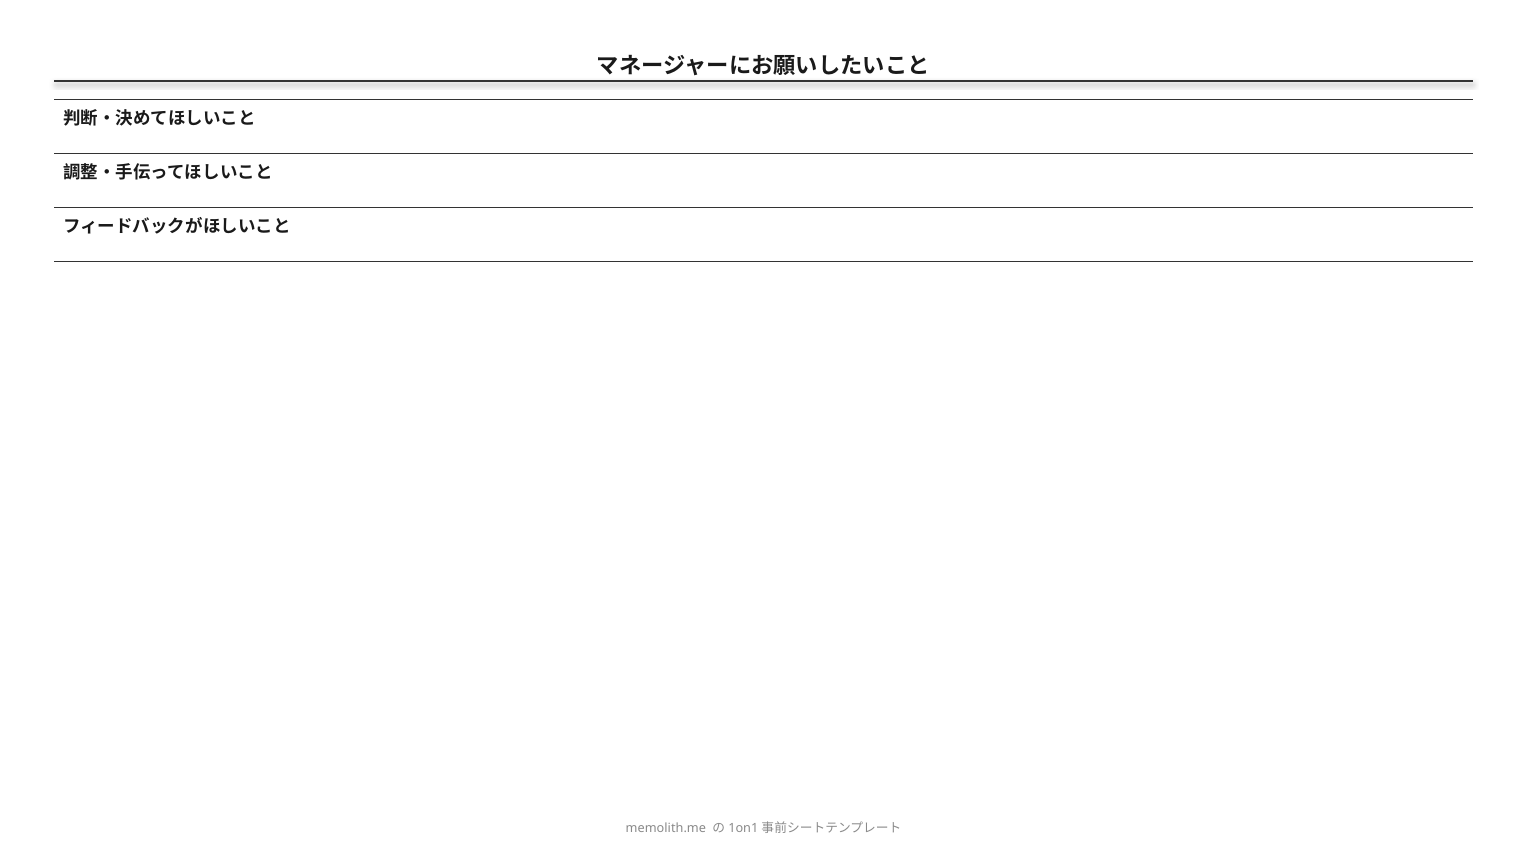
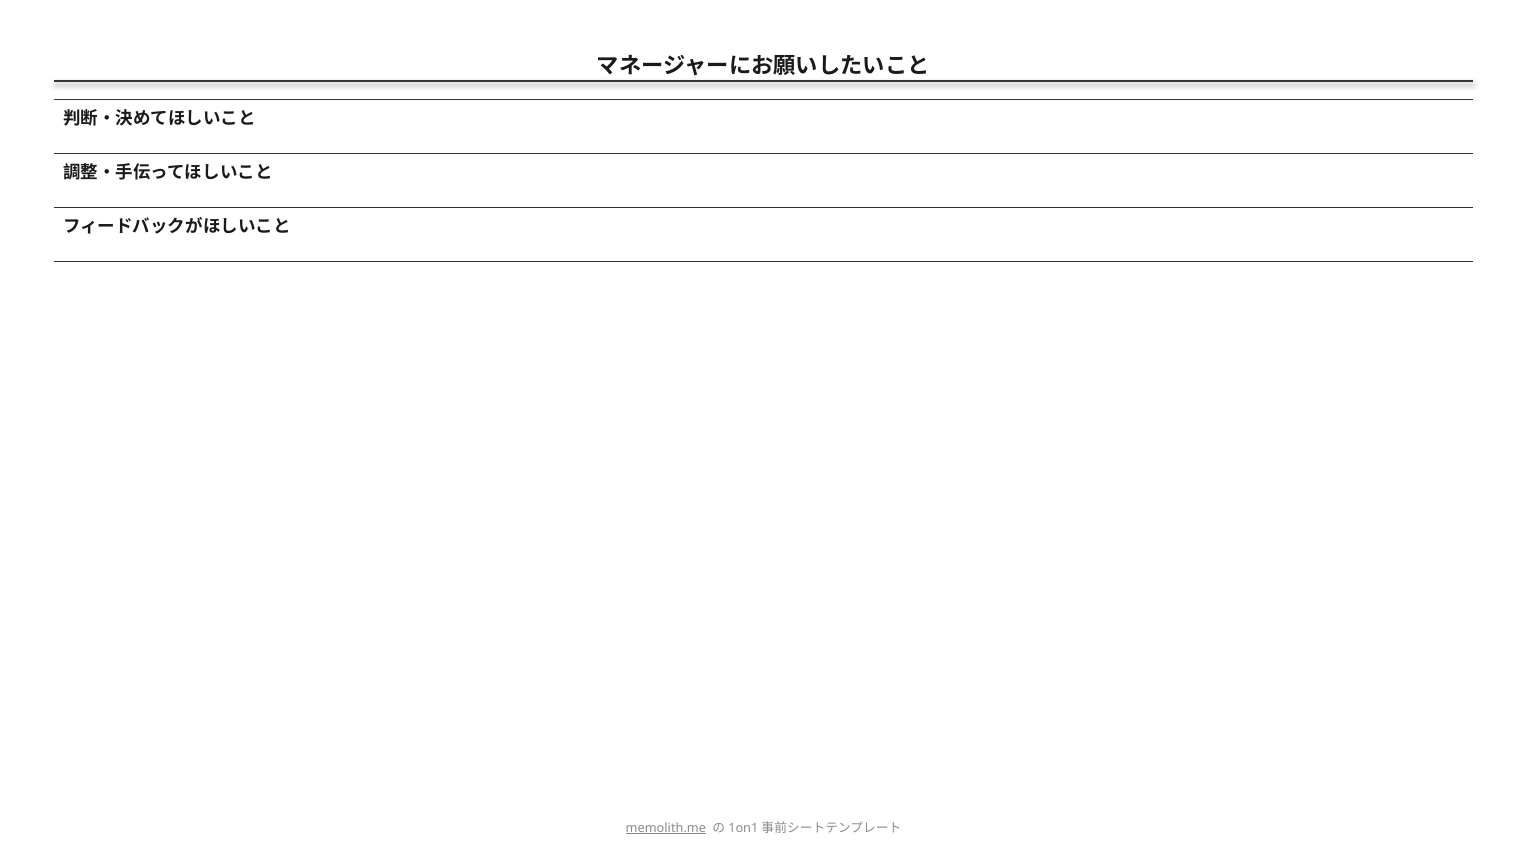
memolith.me underline: none -> present
